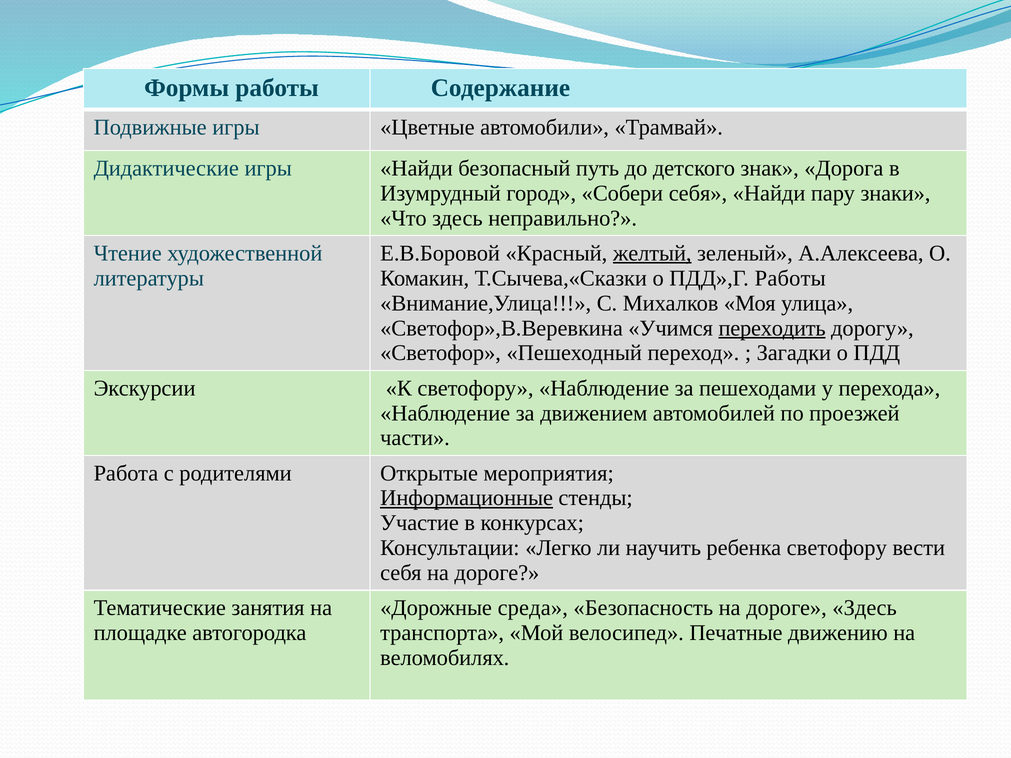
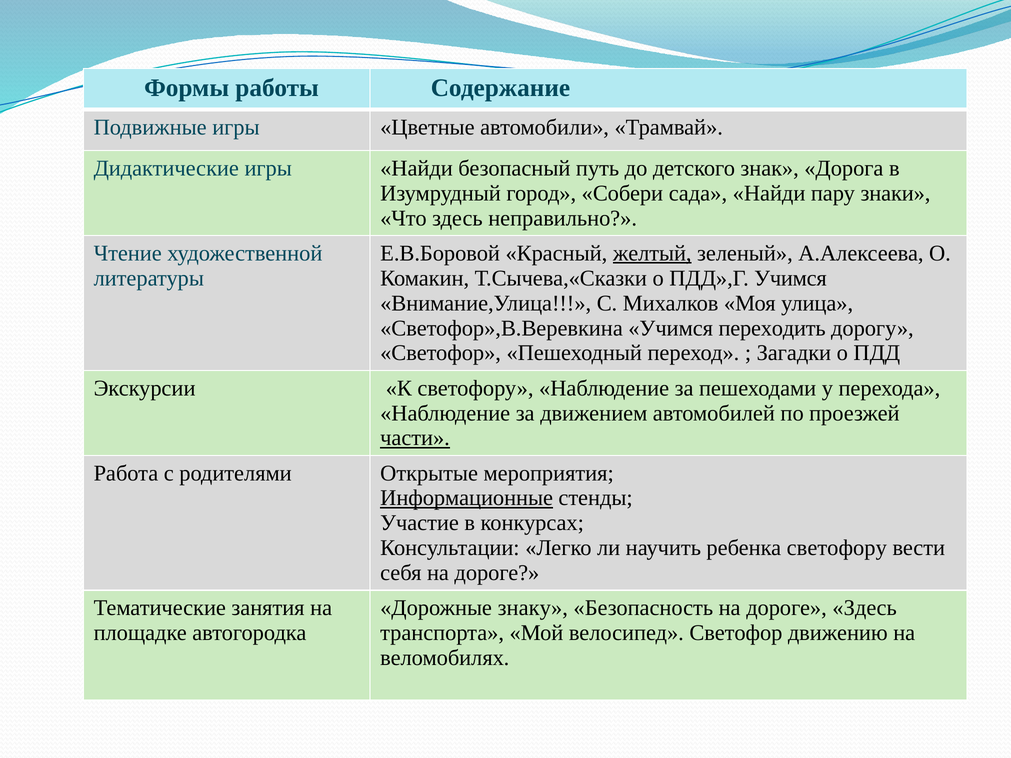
Собери себя: себя -> сада
ПДД»,Г Работы: Работы -> Учимся
переходить underline: present -> none
части underline: none -> present
среда: среда -> знаку
велосипед Печатные: Печатные -> Светофор
